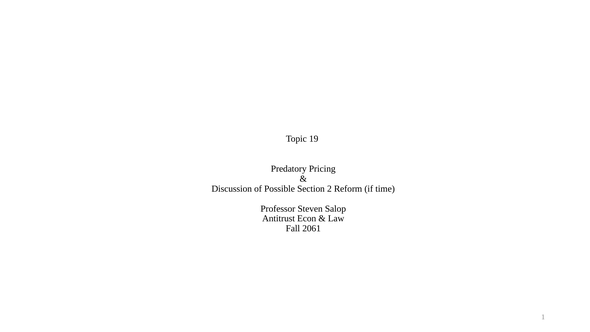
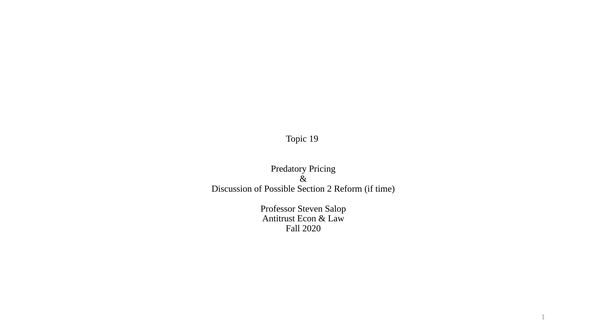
2061: 2061 -> 2020
